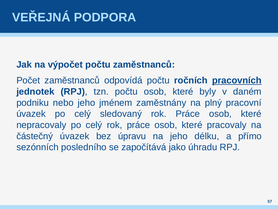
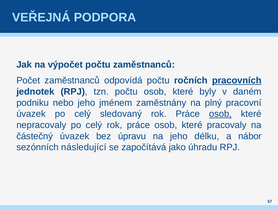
osob at (220, 114) underline: none -> present
přímo: přímo -> nábor
posledního: posledního -> následující
